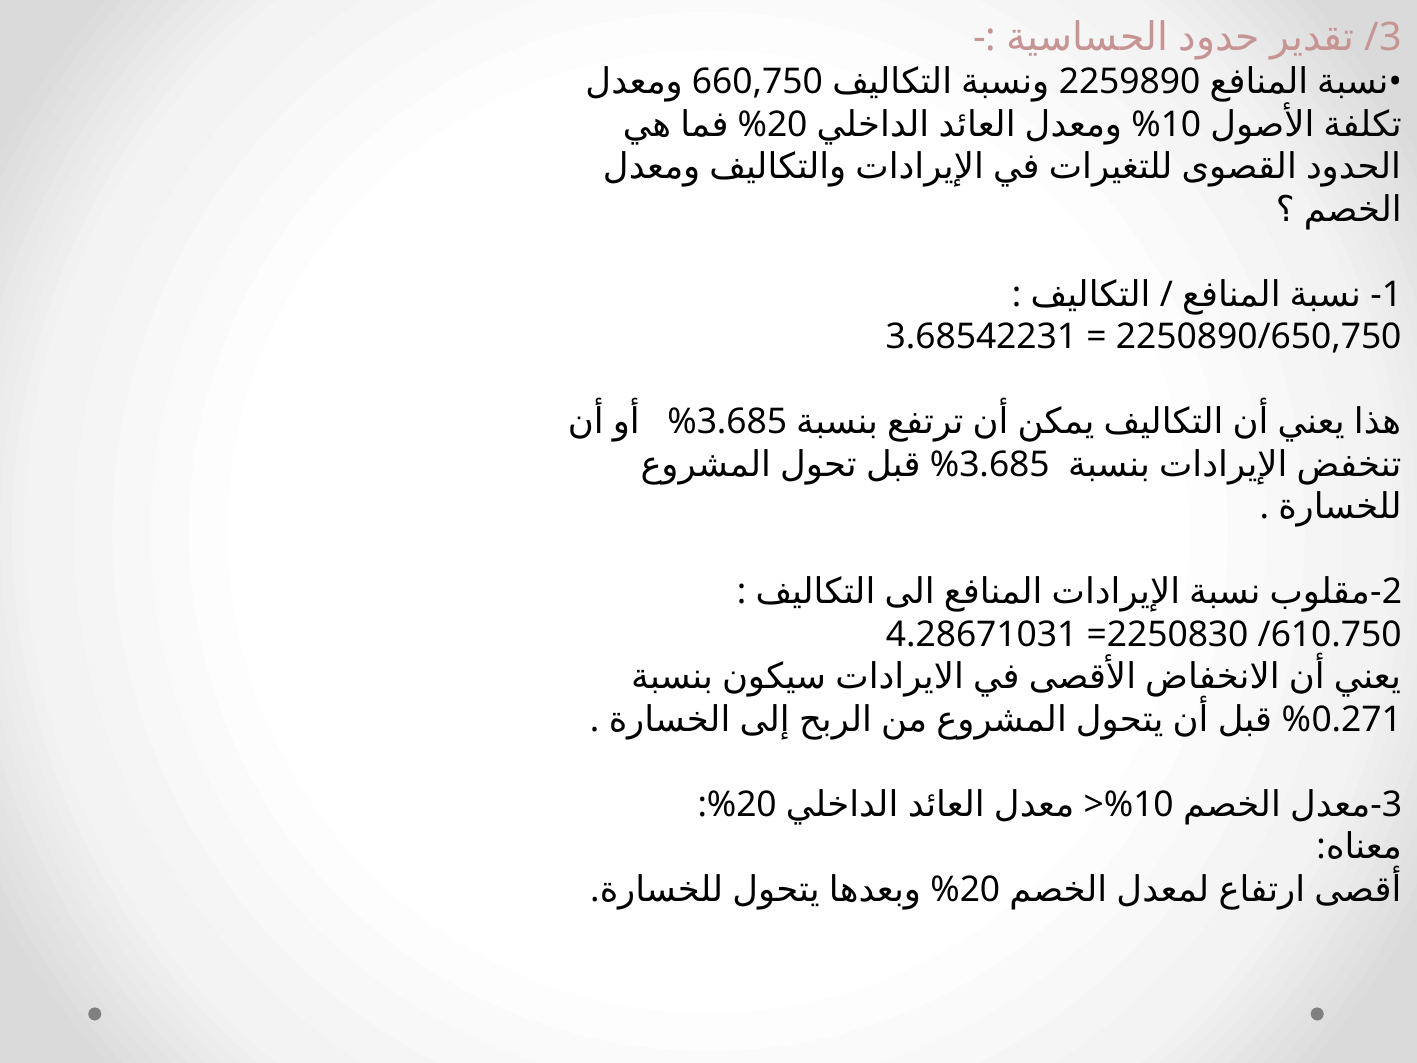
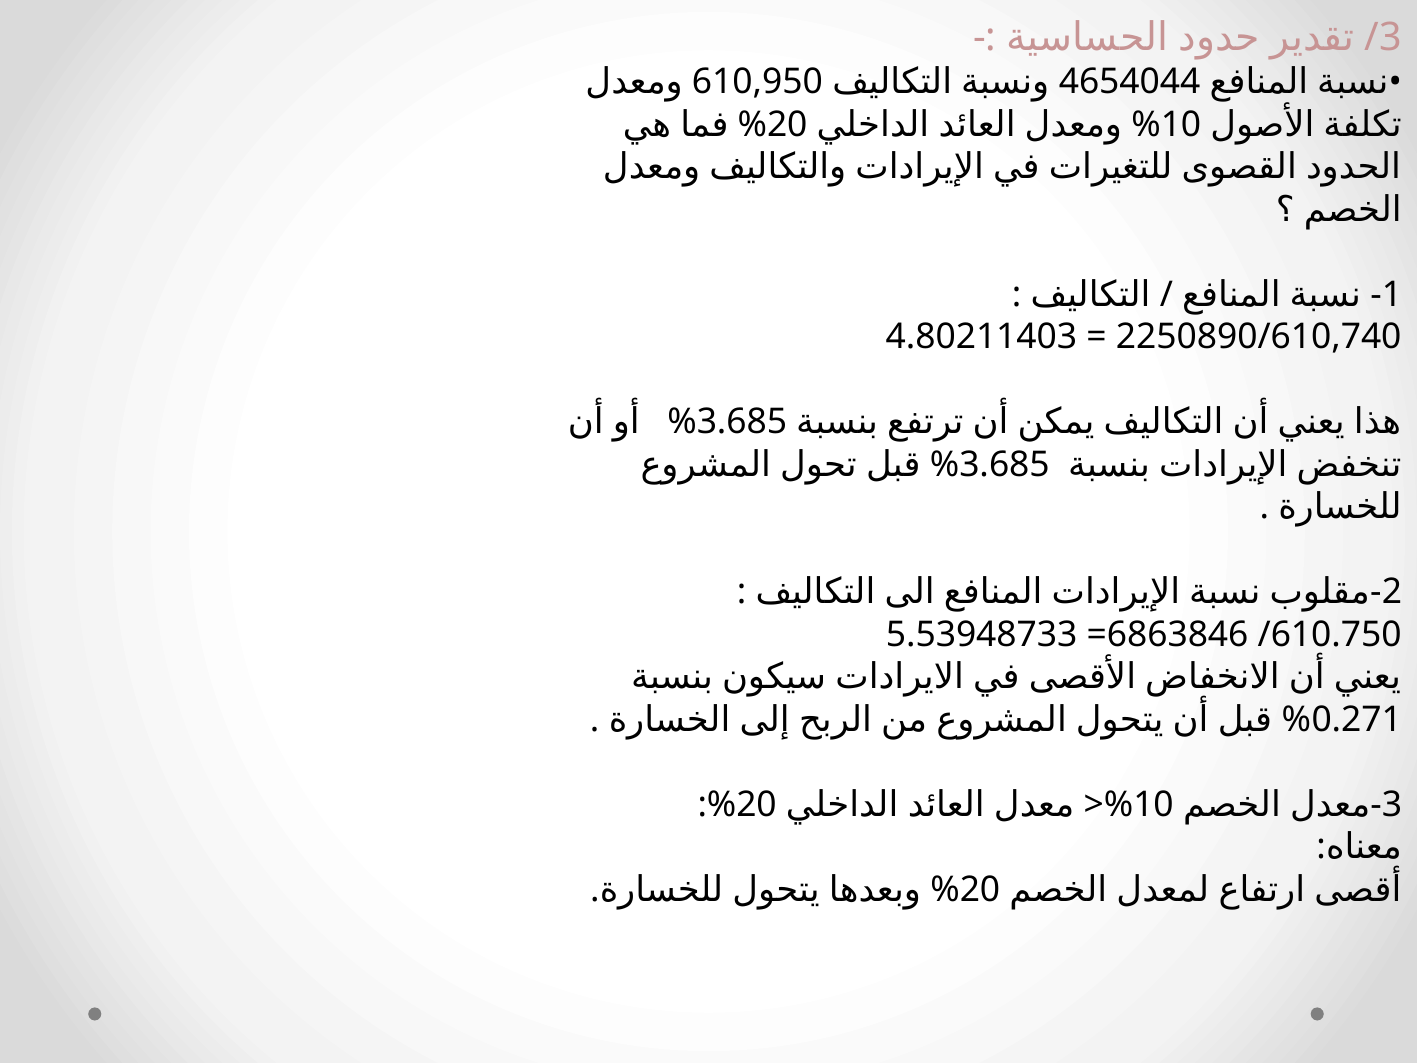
660,750: 660,750 -> 610,950
2259890: 2259890 -> 4654044
3.68542231: 3.68542231 -> 4.80211403
2250890/650,750: 2250890/650,750 -> 2250890/610,740
4.28671031: 4.28671031 -> 5.53948733
2250830: 2250830 -> 6863846
